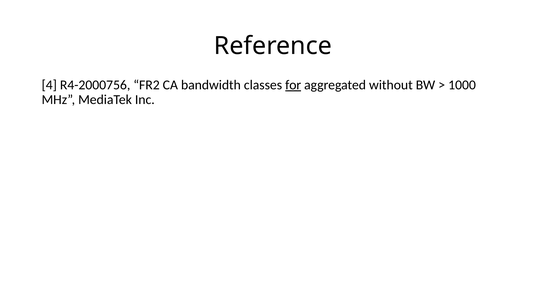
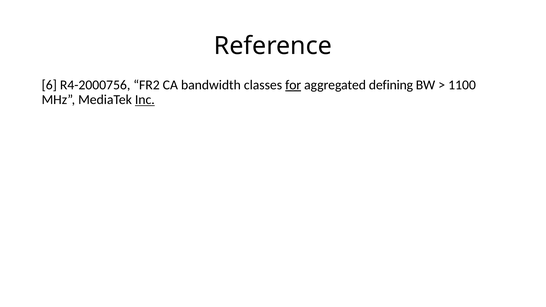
4: 4 -> 6
without: without -> defining
1000: 1000 -> 1100
Inc underline: none -> present
